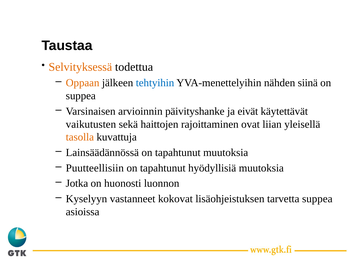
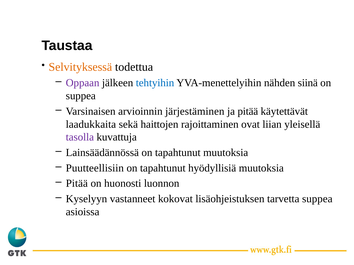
Oppaan colour: orange -> purple
päivityshanke: päivityshanke -> järjestäminen
ja eivät: eivät -> pitää
vaikutusten: vaikutusten -> laadukkaita
tasolla colour: orange -> purple
Jotka at (77, 184): Jotka -> Pitää
